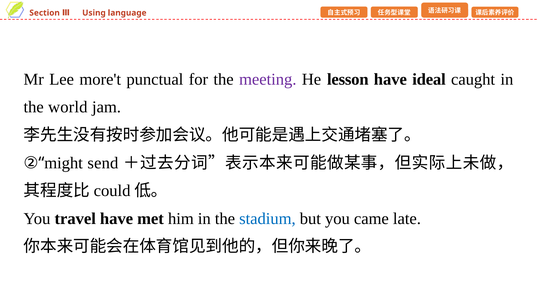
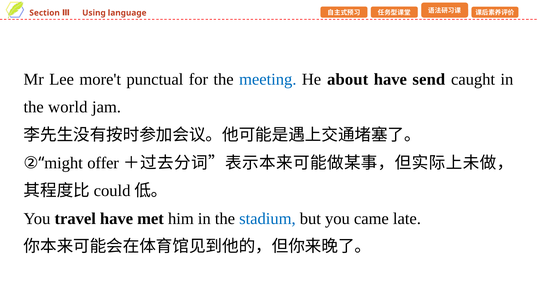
meeting colour: purple -> blue
lesson: lesson -> about
ideal: ideal -> send
send: send -> offer
